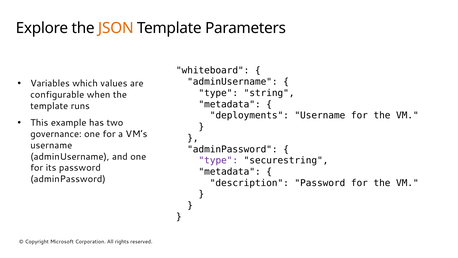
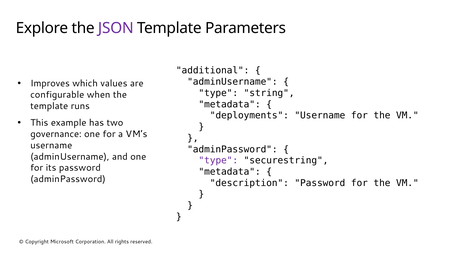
JSON colour: orange -> purple
whiteboard: whiteboard -> additional
Variables: Variables -> Improves
